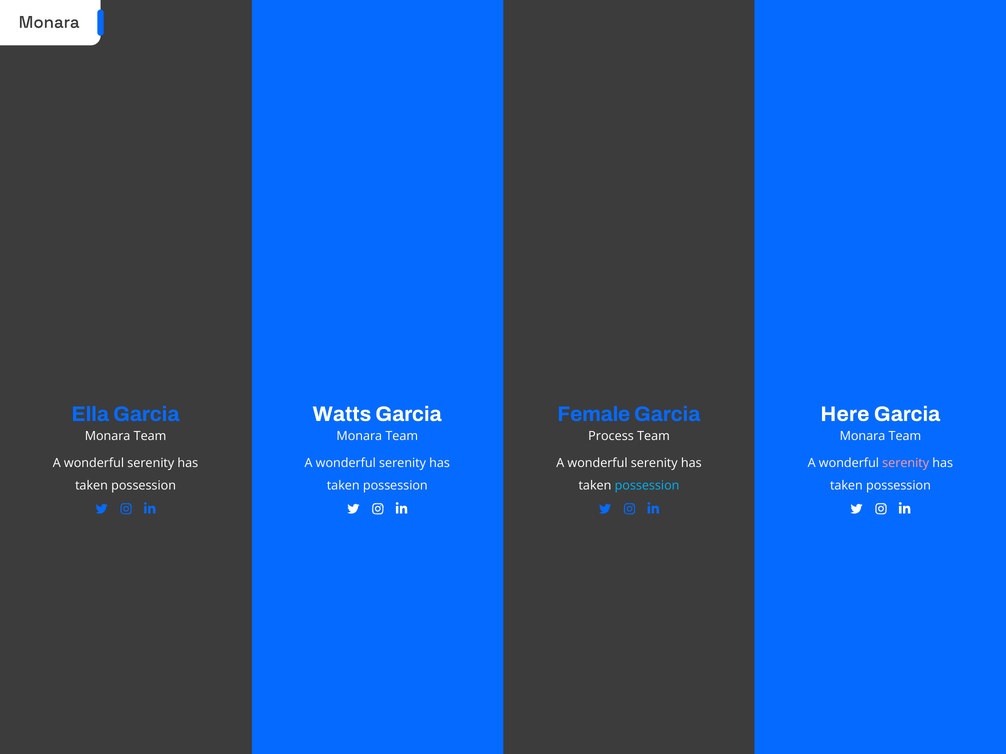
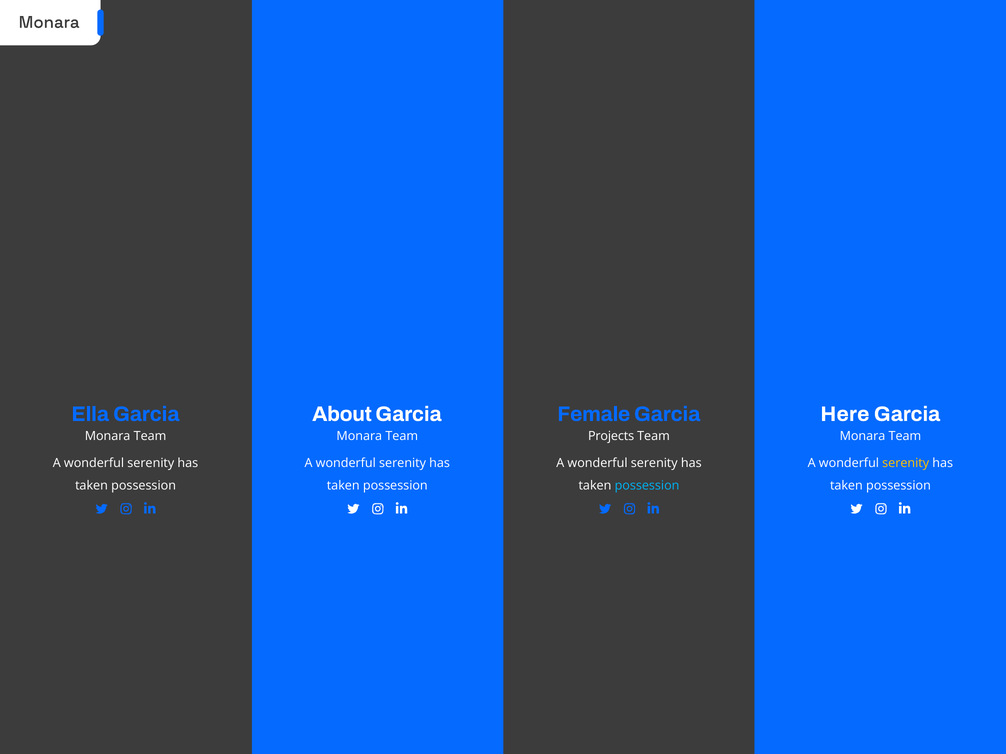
Watts: Watts -> About
Process: Process -> Projects
serenity at (906, 463) colour: pink -> yellow
